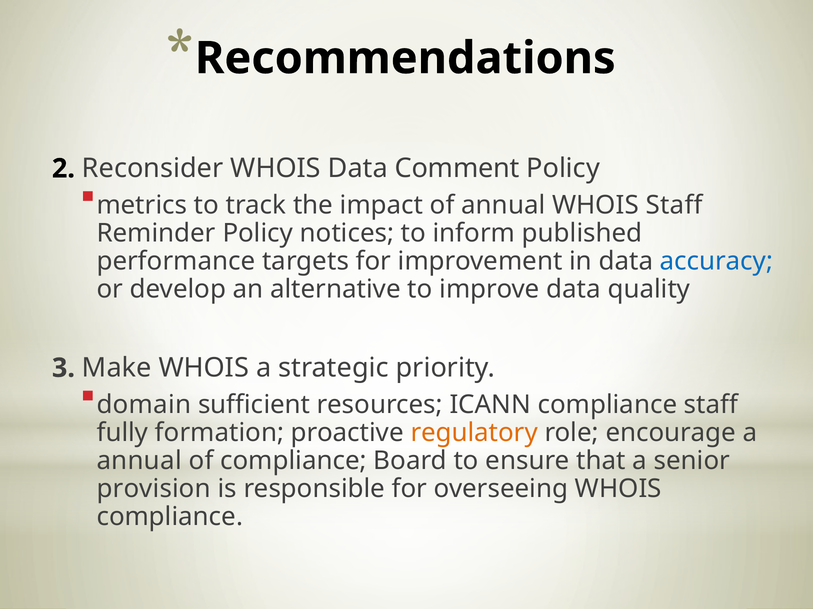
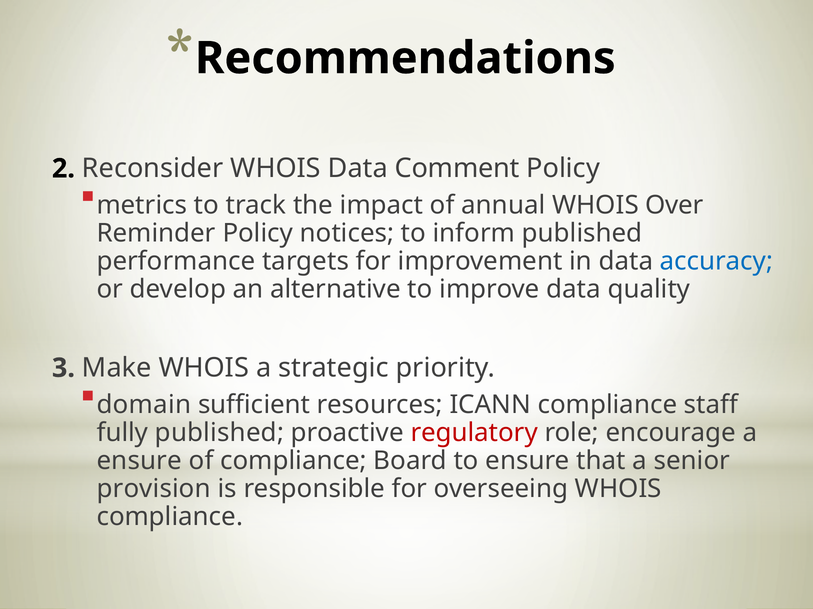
WHOIS Staff: Staff -> Over
fully formation: formation -> published
regulatory colour: orange -> red
annual at (139, 461): annual -> ensure
